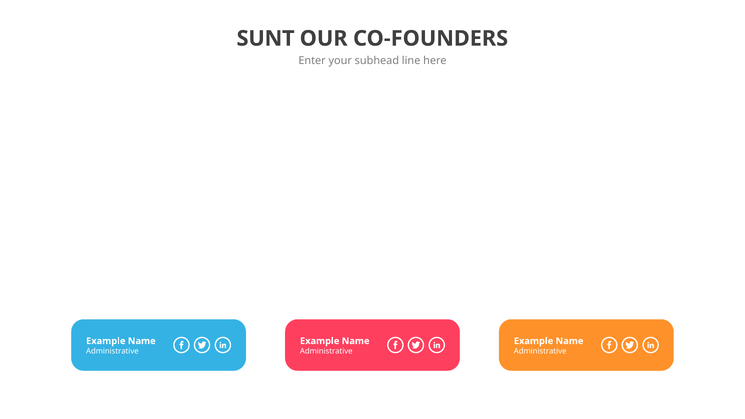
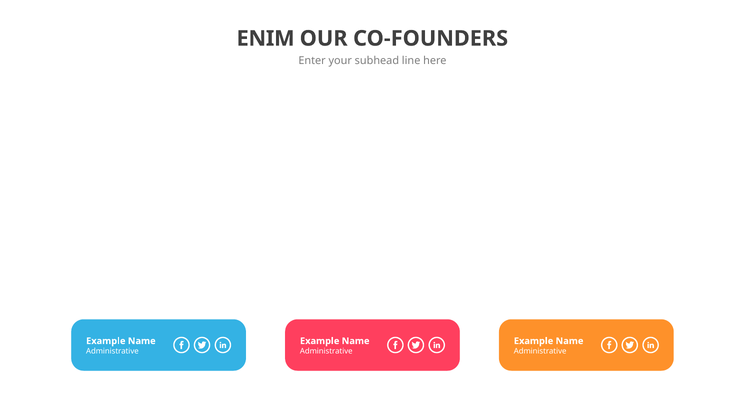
SUNT: SUNT -> ENIM
